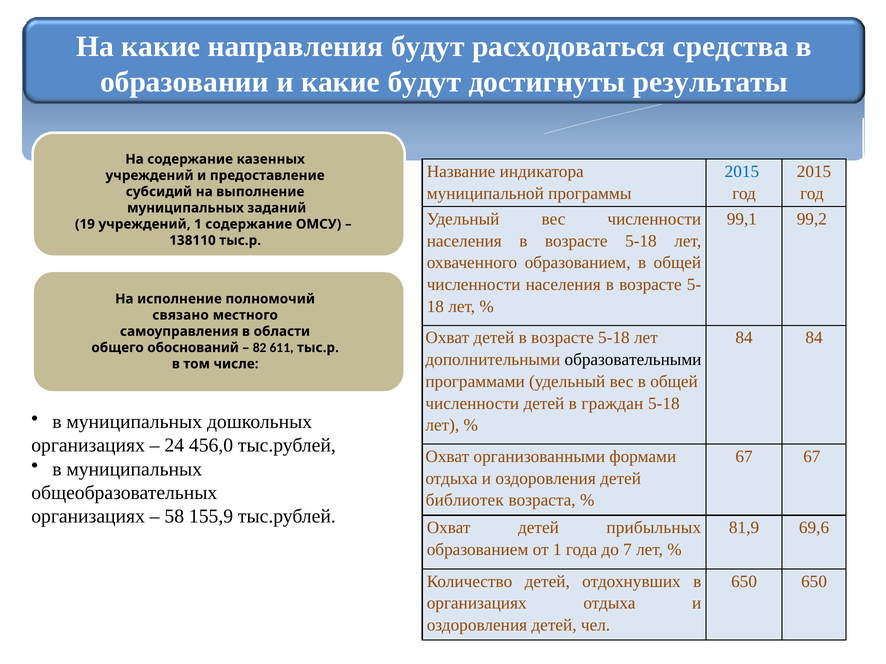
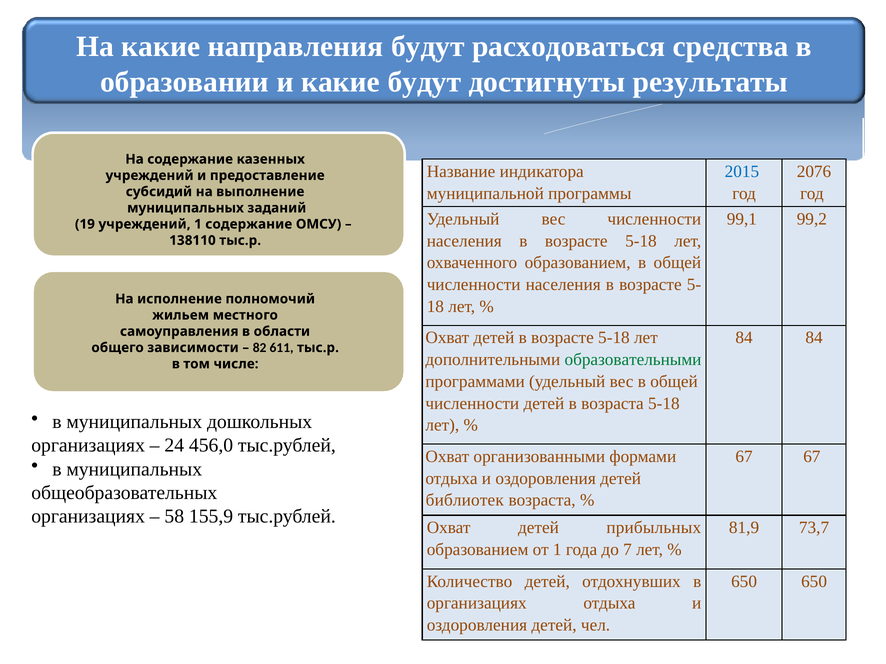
2015 at (814, 172): 2015 -> 2076
связано: связано -> жильем
обоснований: обоснований -> зависимости
образовательными colour: black -> green
в граждан: граждан -> возраста
69,6: 69,6 -> 73,7
